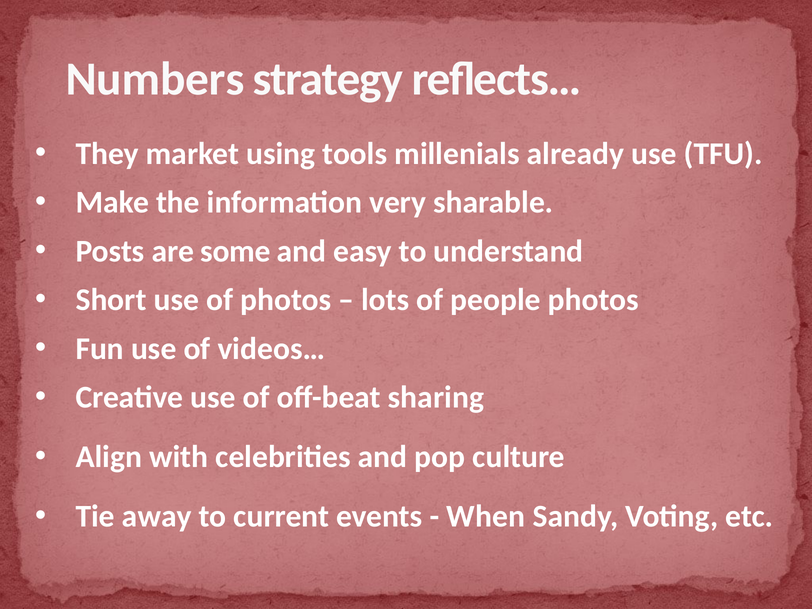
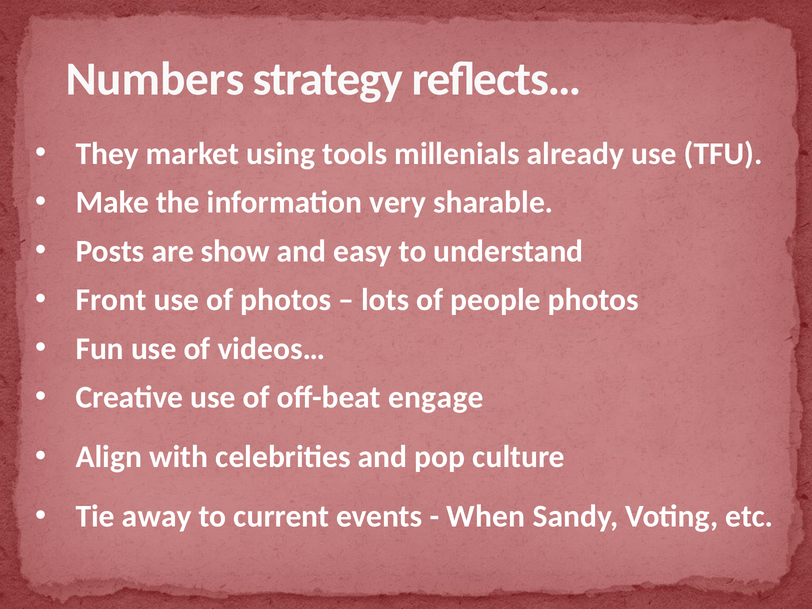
some: some -> show
Short: Short -> Front
sharing: sharing -> engage
